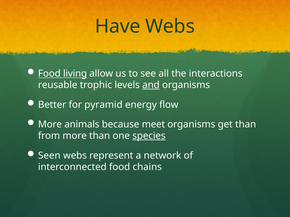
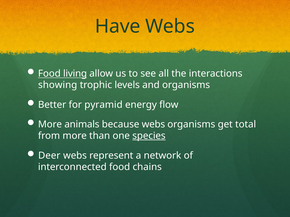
reusable: reusable -> showing
and underline: present -> none
because meet: meet -> webs
get than: than -> total
Seen: Seen -> Deer
